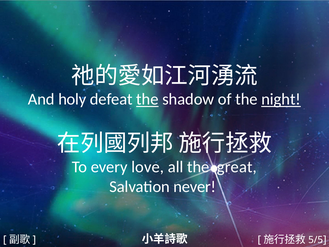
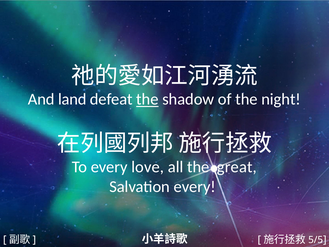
holy: holy -> land
night underline: present -> none
Salvation never: never -> every
